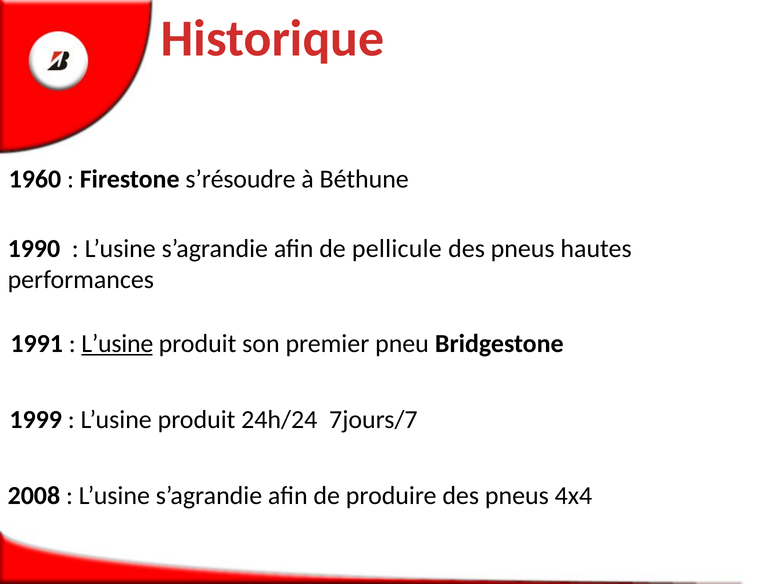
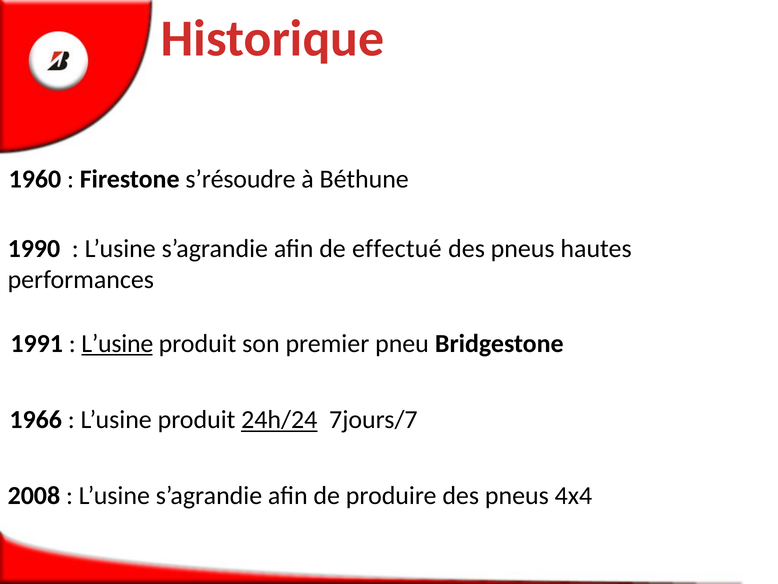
pellicule: pellicule -> effectué
1999: 1999 -> 1966
24h/24 underline: none -> present
